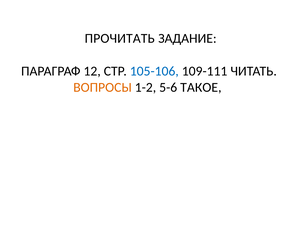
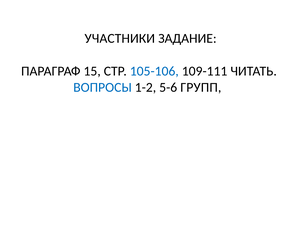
ПРОЧИТАТЬ: ПРОЧИТАТЬ -> УЧАСТНИКИ
12: 12 -> 15
ВОПРОСЫ colour: orange -> blue
ТАКОЕ: ТАКОЕ -> ГРУПП
